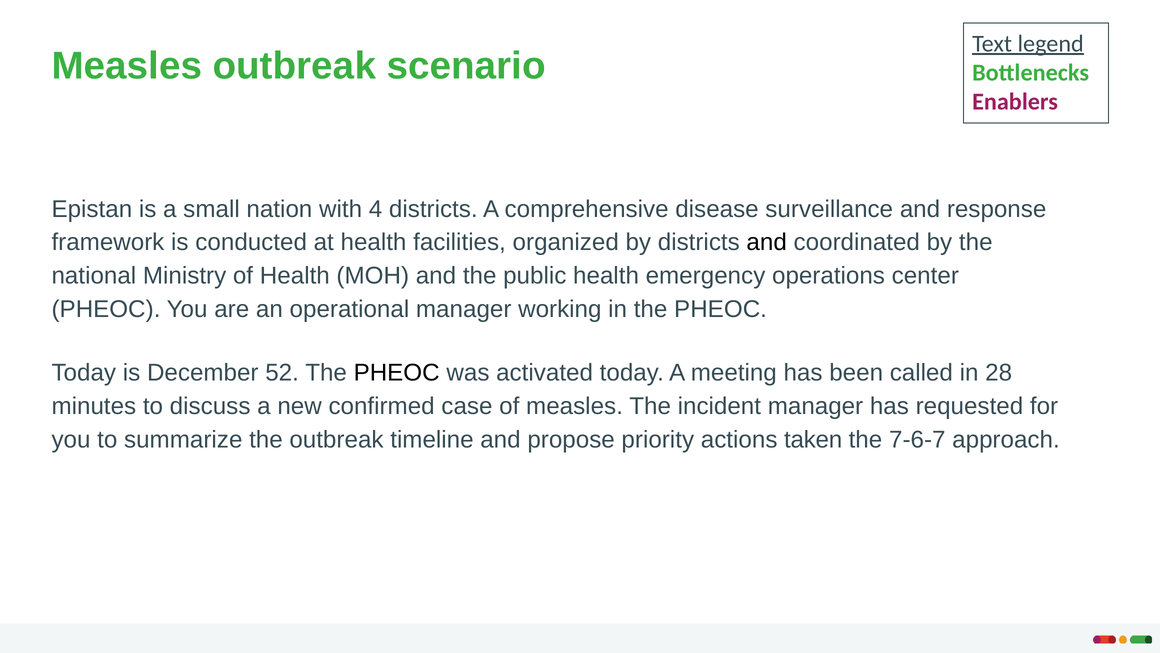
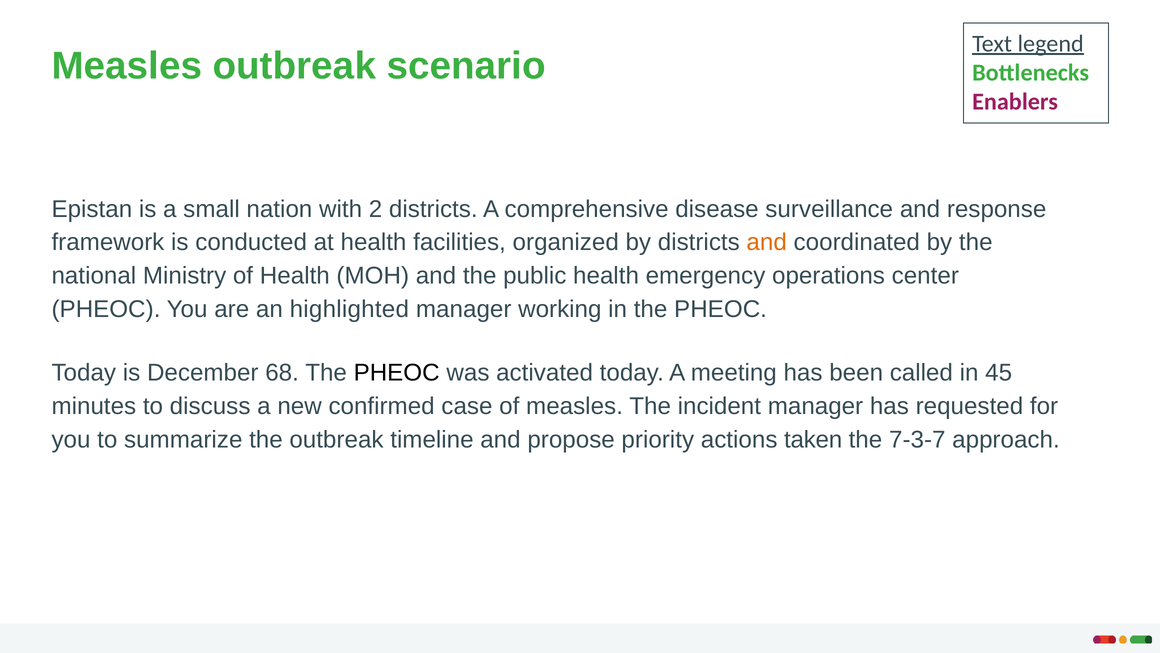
4: 4 -> 2
and at (767, 242) colour: black -> orange
operational: operational -> highlighted
52: 52 -> 68
28: 28 -> 45
7-6-7: 7-6-7 -> 7-3-7
